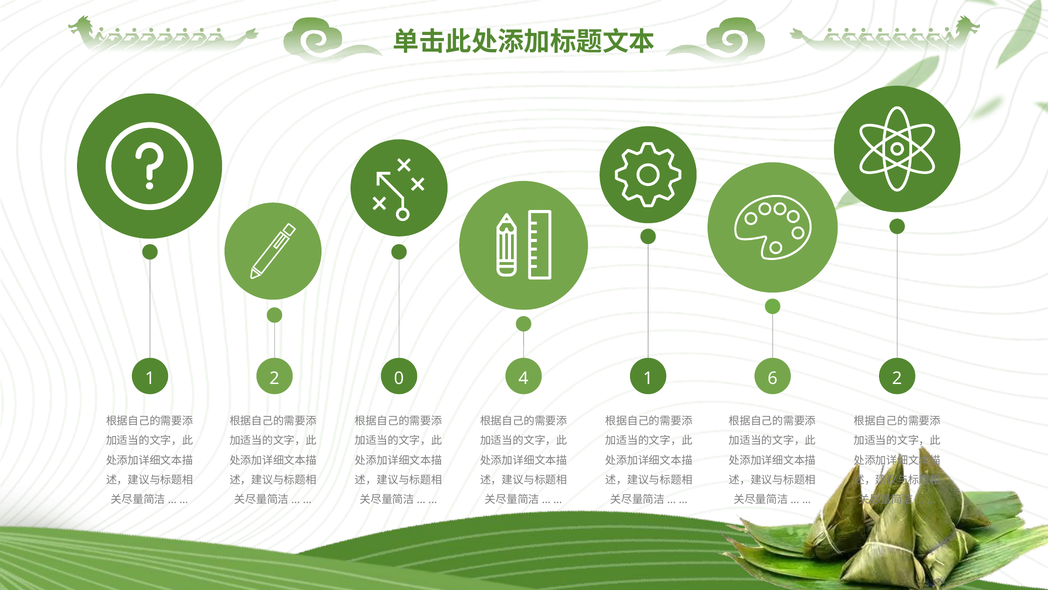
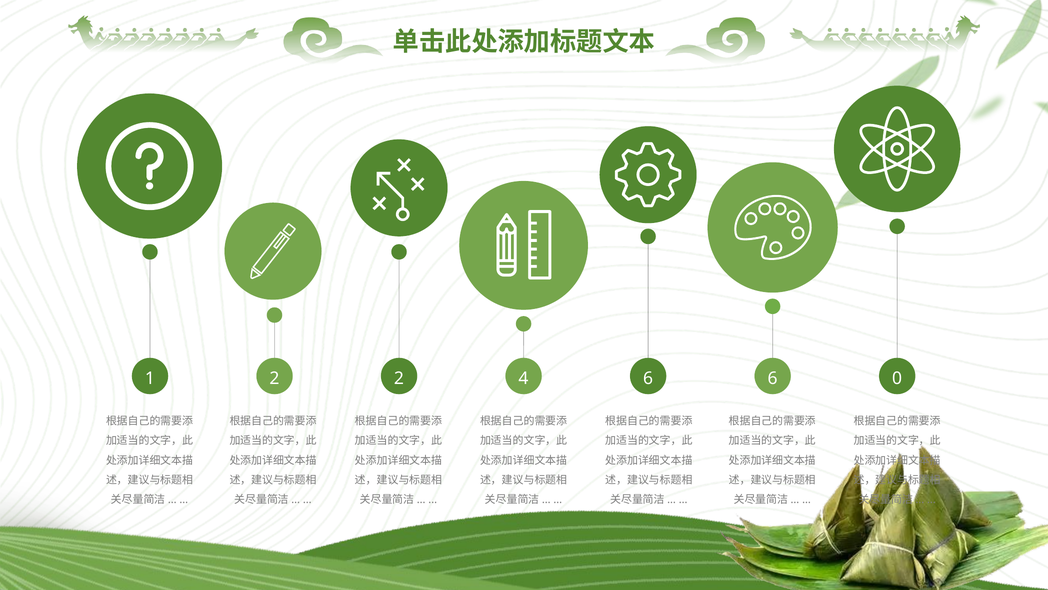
2 0: 0 -> 2
4 1: 1 -> 6
6 2: 2 -> 0
